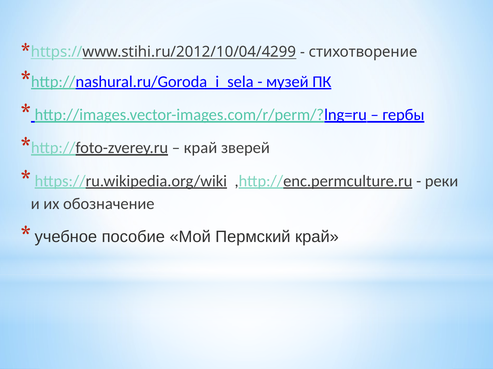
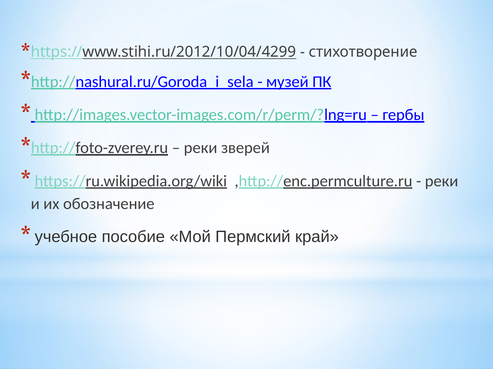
край at (201, 148): край -> реки
